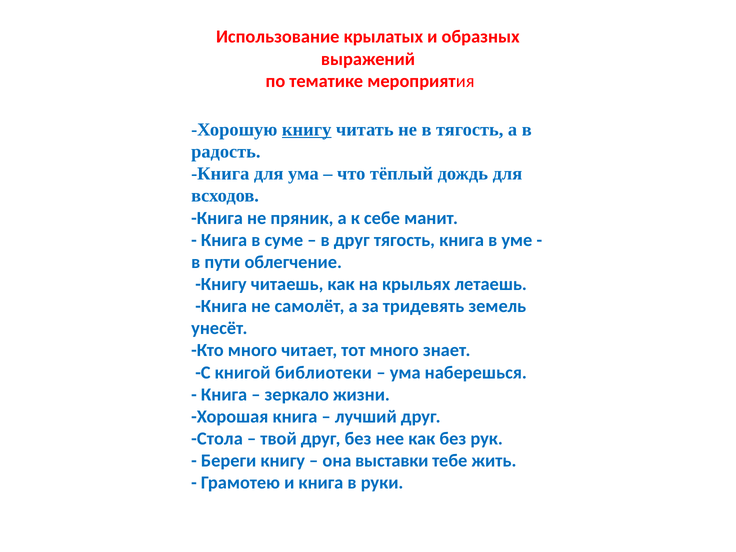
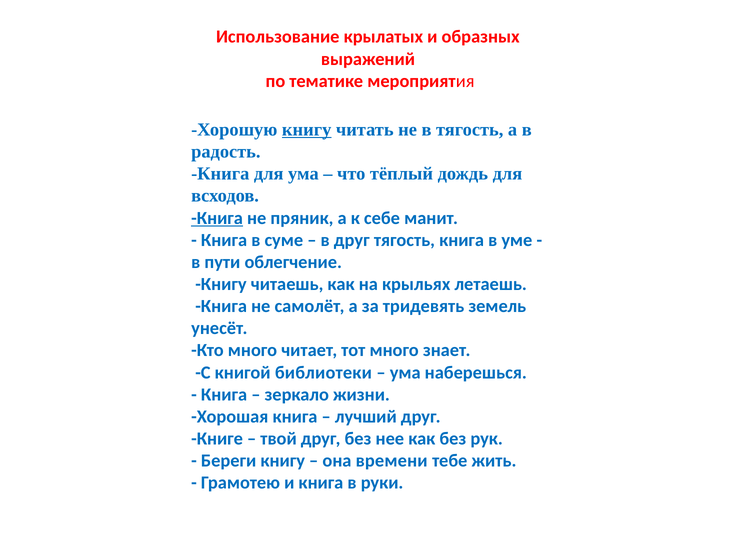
Книга at (217, 218) underline: none -> present
Стола: Стола -> Книге
выставки: выставки -> времени
